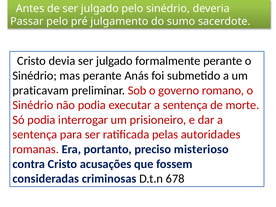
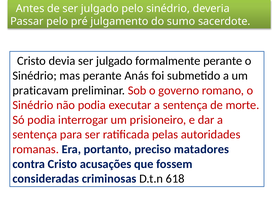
misterioso: misterioso -> matadores
678: 678 -> 618
